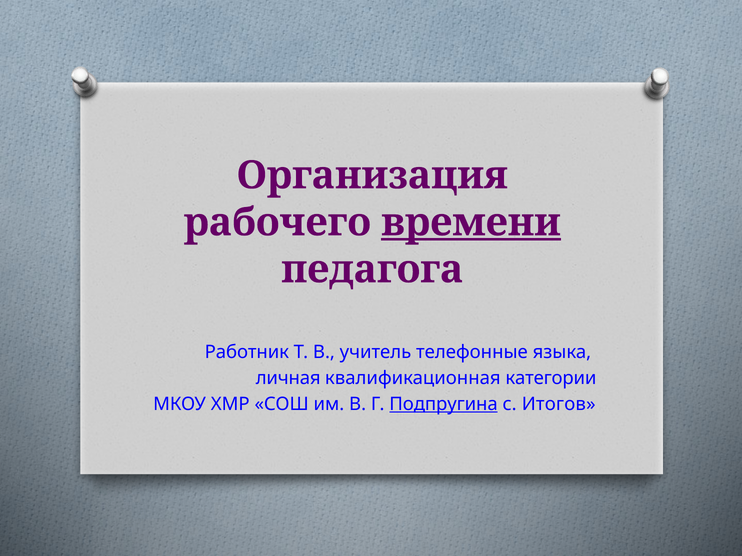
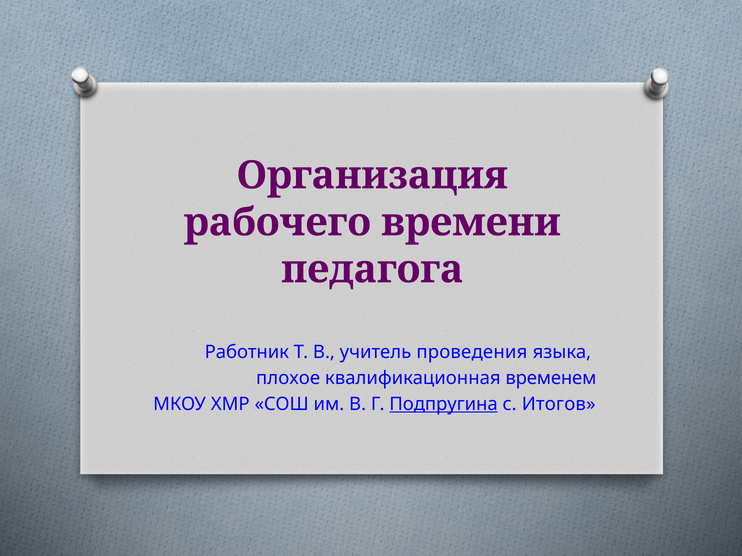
времени underline: present -> none
телефонные: телефонные -> проведения
личная: личная -> плохое
категории: категории -> временем
